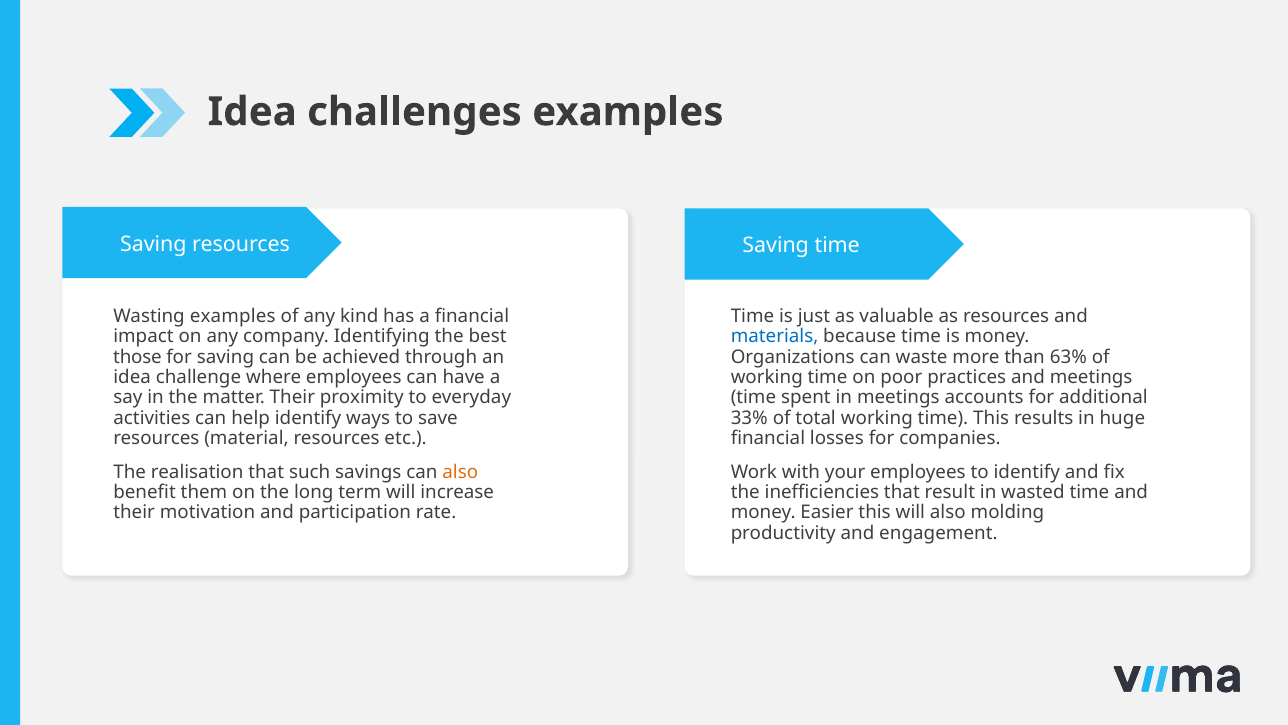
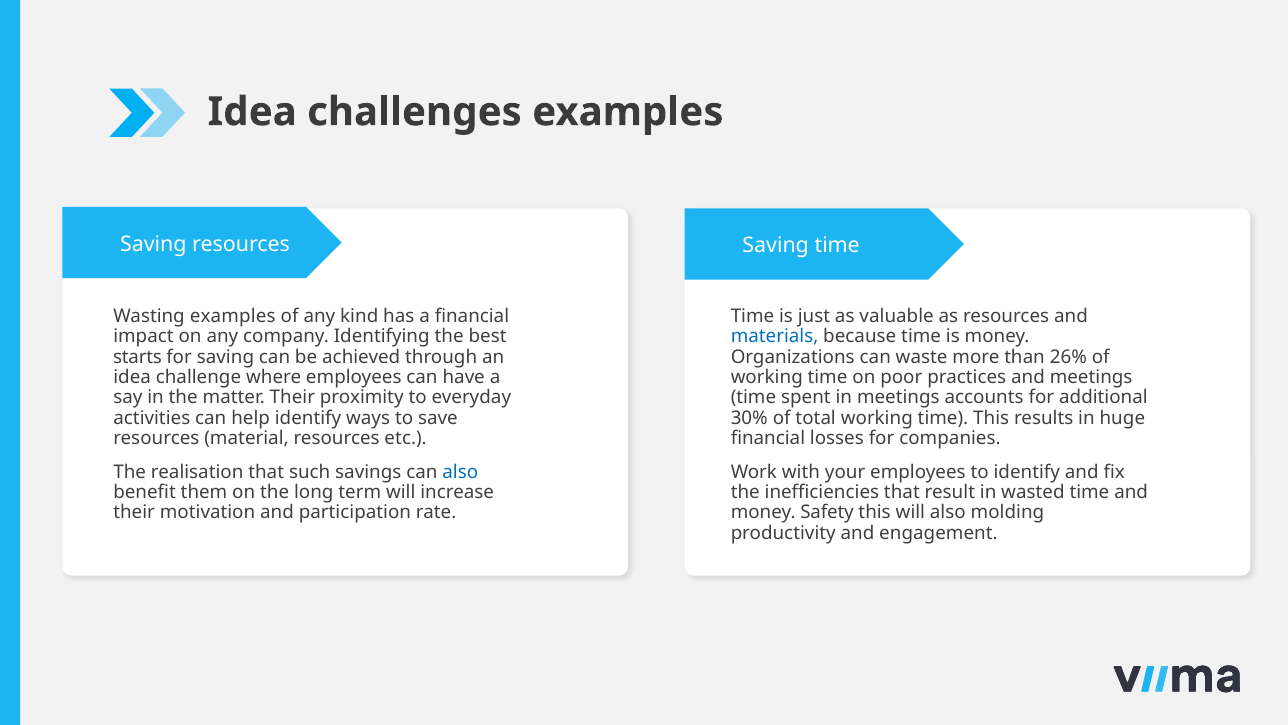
those: those -> starts
63%: 63% -> 26%
33%: 33% -> 30%
also at (460, 472) colour: orange -> blue
Easier: Easier -> Safety
